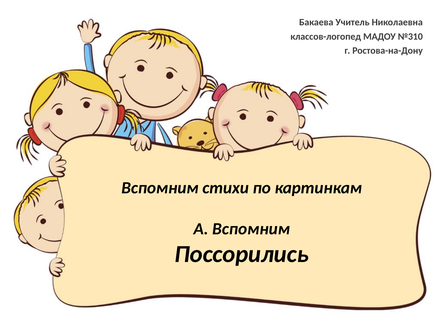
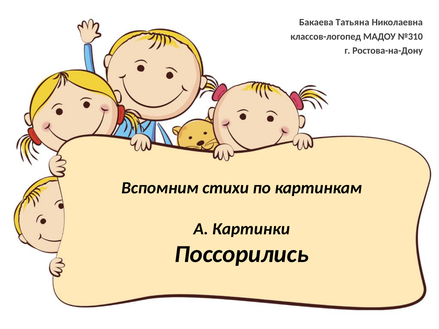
Учитель: Учитель -> Татьяна
А Вспомним: Вспомним -> Картинки
